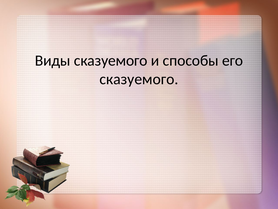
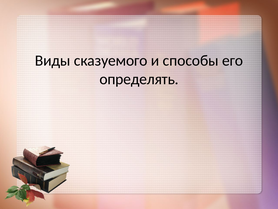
сказуемого at (139, 79): сказуемого -> определять
